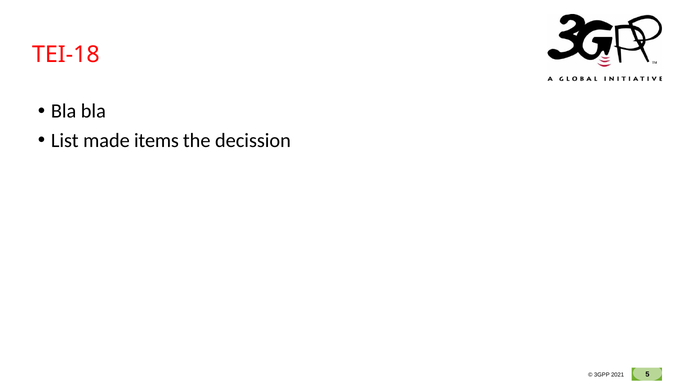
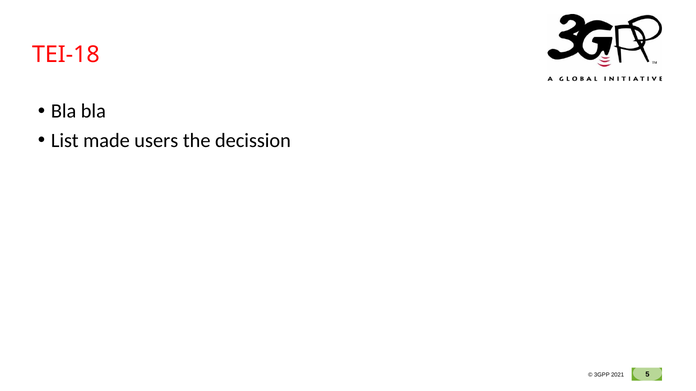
items: items -> users
